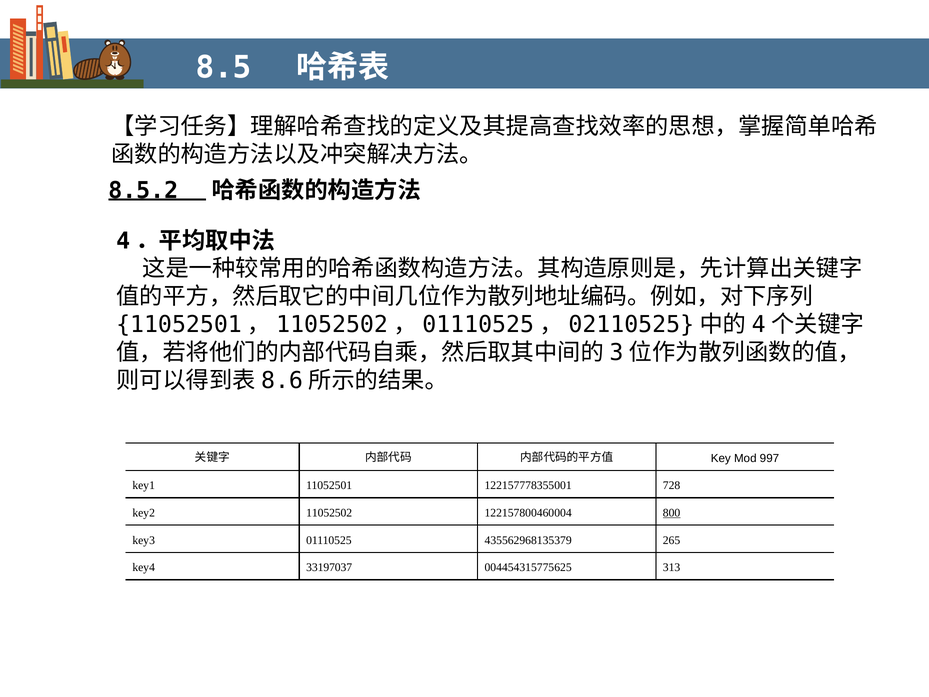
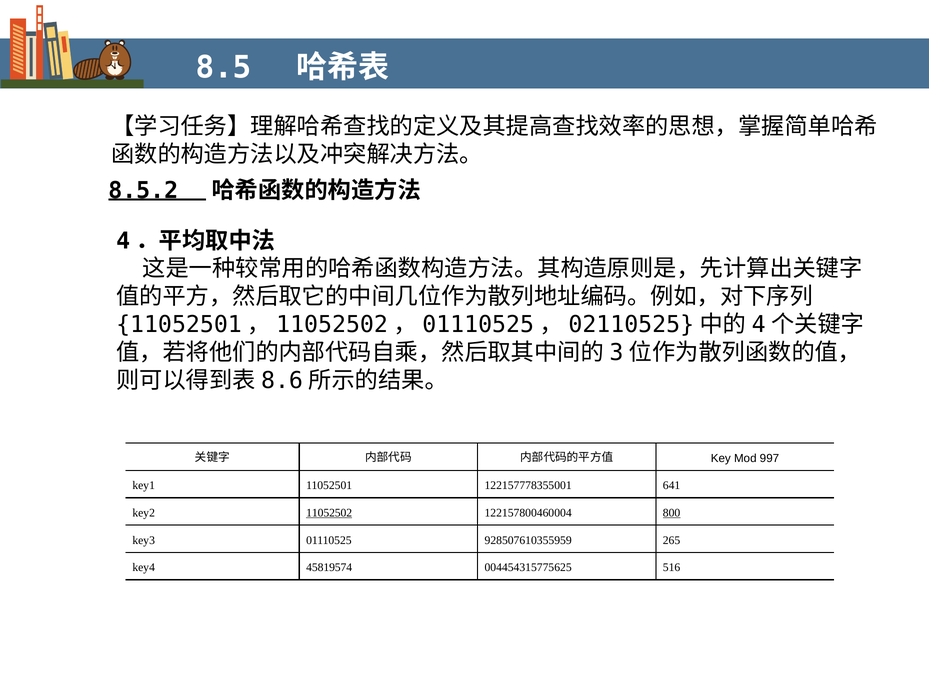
728: 728 -> 641
11052502 underline: none -> present
435562968135379: 435562968135379 -> 928507610355959
33197037: 33197037 -> 45819574
313: 313 -> 516
